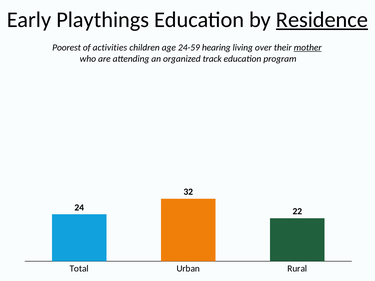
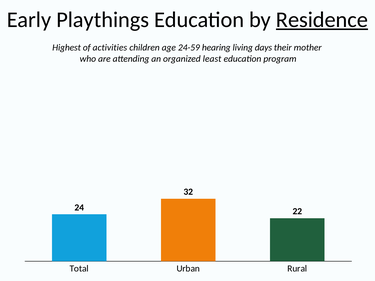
Poorest: Poorest -> Highest
over: over -> days
mother underline: present -> none
track: track -> least
